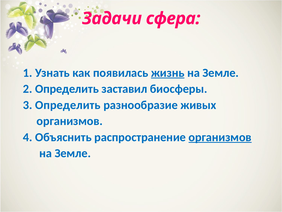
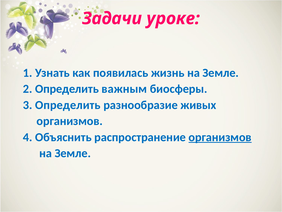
сфера: сфера -> уроке
жизнь underline: present -> none
заставил: заставил -> важным
